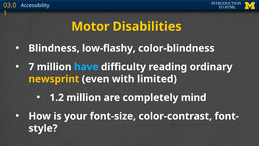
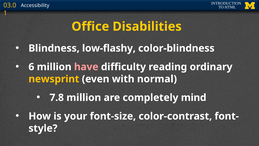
Motor: Motor -> Office
7: 7 -> 6
have colour: light blue -> pink
limited: limited -> normal
1.2: 1.2 -> 7.8
